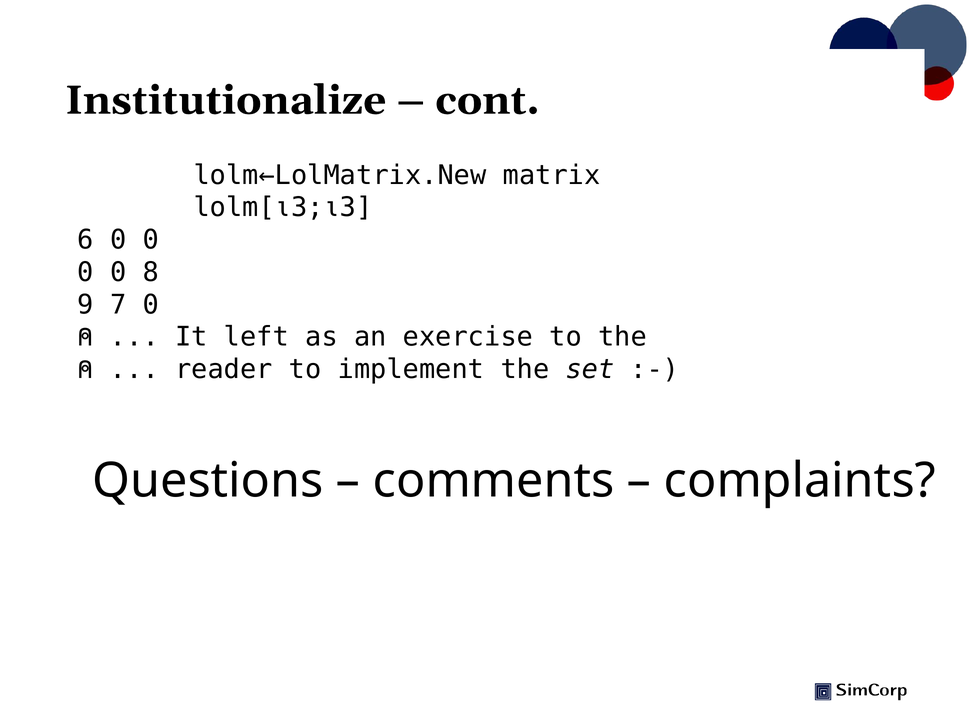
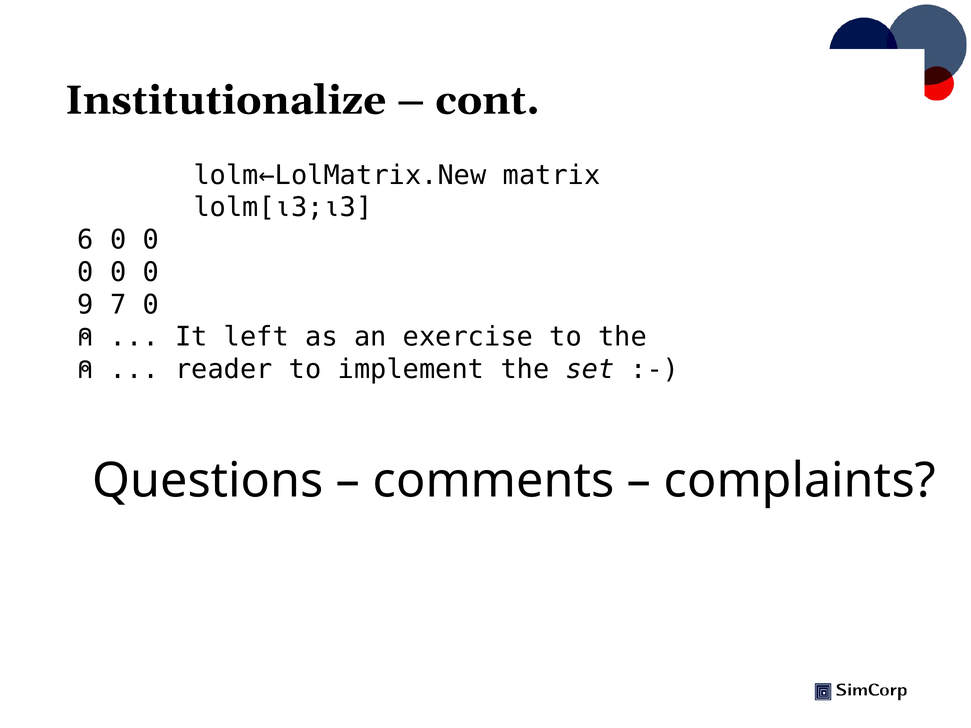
8 at (151, 272): 8 -> 0
